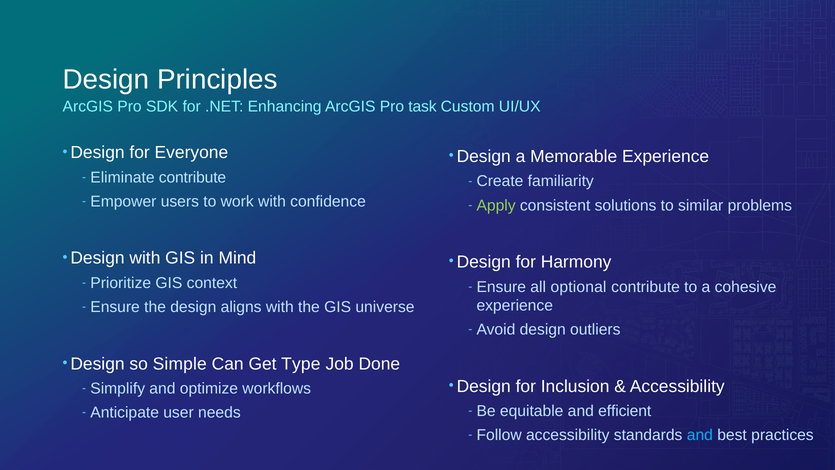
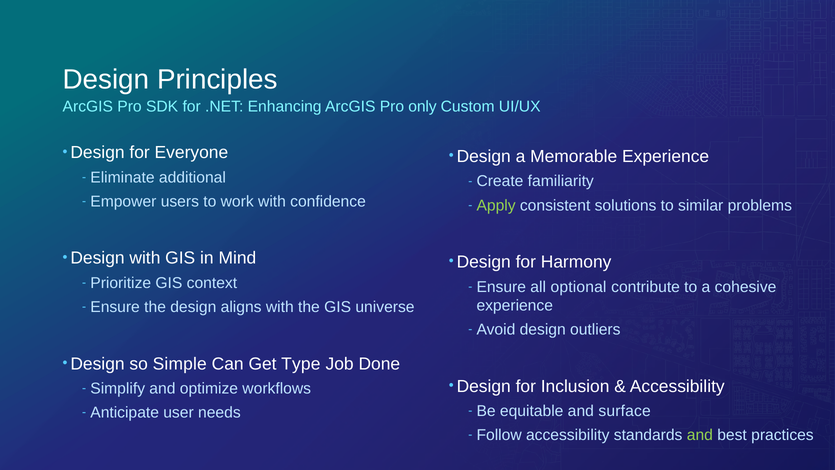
task: task -> only
Eliminate contribute: contribute -> additional
efficient: efficient -> surface
and at (700, 435) colour: light blue -> light green
